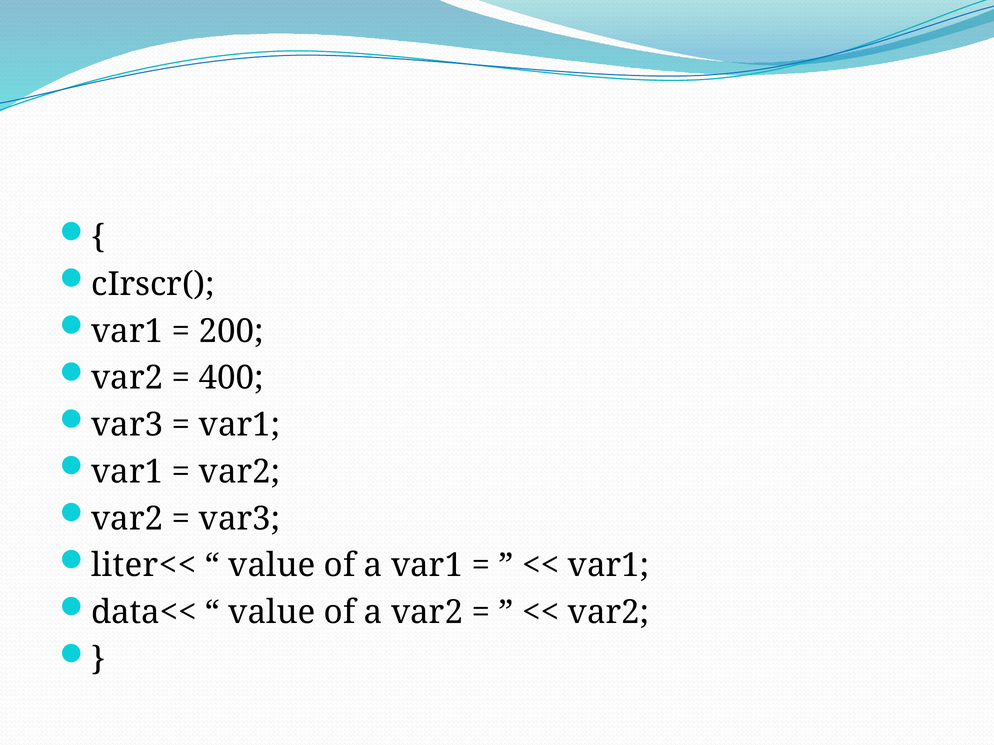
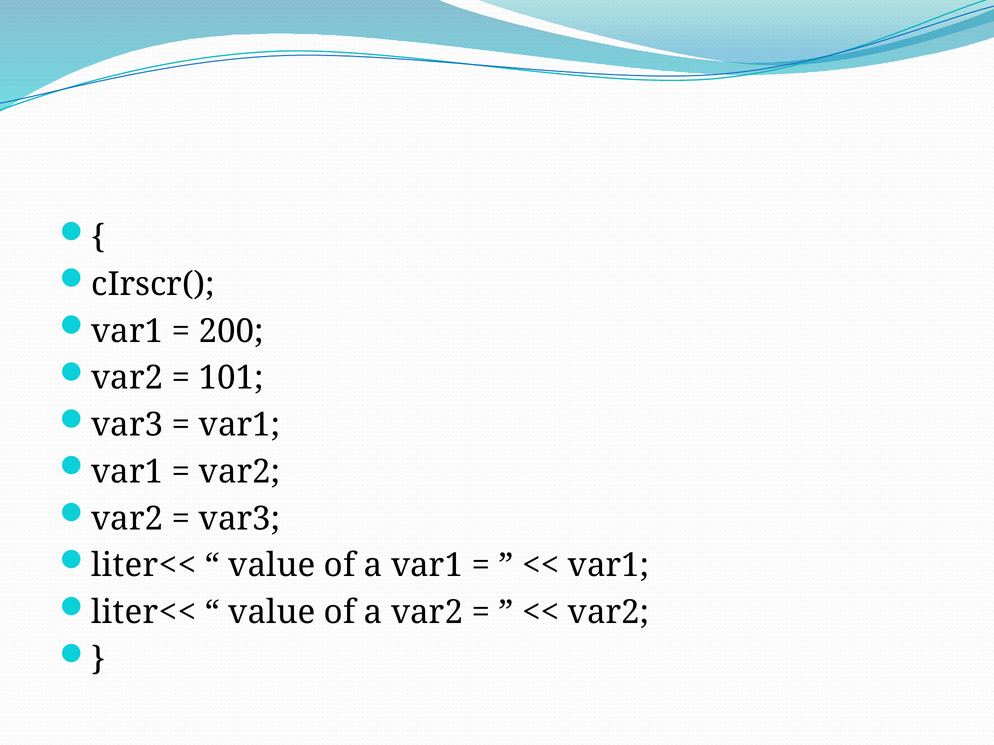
400: 400 -> 101
data<< at (144, 613): data<< -> liter<<
